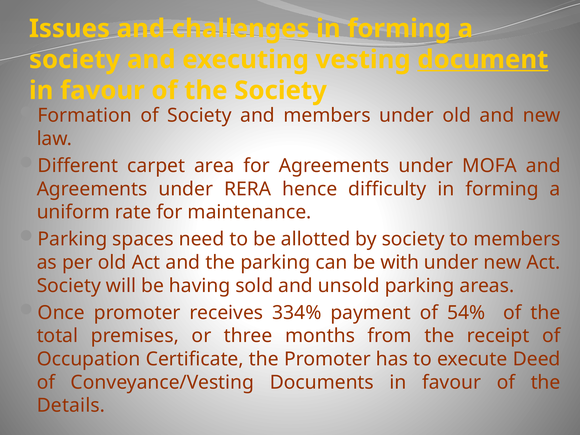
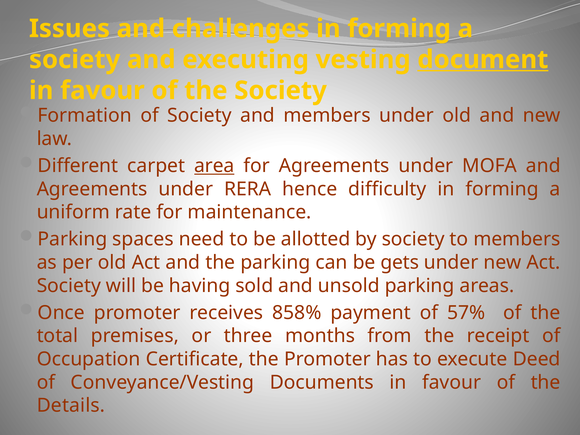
area underline: none -> present
with: with -> gets
334%: 334% -> 858%
54%: 54% -> 57%
